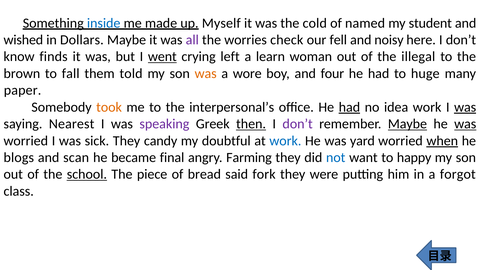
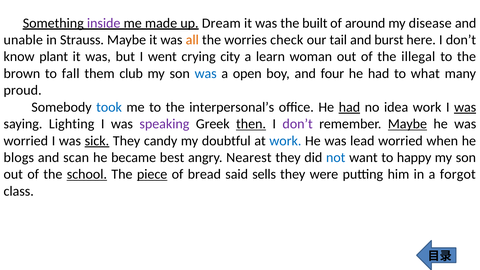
inside colour: blue -> purple
Myself: Myself -> Dream
cold: cold -> built
named: named -> around
student: student -> disease
wished: wished -> unable
Dollars: Dollars -> Strauss
all colour: purple -> orange
fell: fell -> tail
noisy: noisy -> burst
finds: finds -> plant
went underline: present -> none
left: left -> city
told: told -> club
was at (206, 74) colour: orange -> blue
wore: wore -> open
huge: huge -> what
paper: paper -> proud
took colour: orange -> blue
Nearest: Nearest -> Lighting
was at (465, 124) underline: present -> none
sick underline: none -> present
yard: yard -> lead
when underline: present -> none
final: final -> best
Farming: Farming -> Nearest
piece underline: none -> present
fork: fork -> sells
